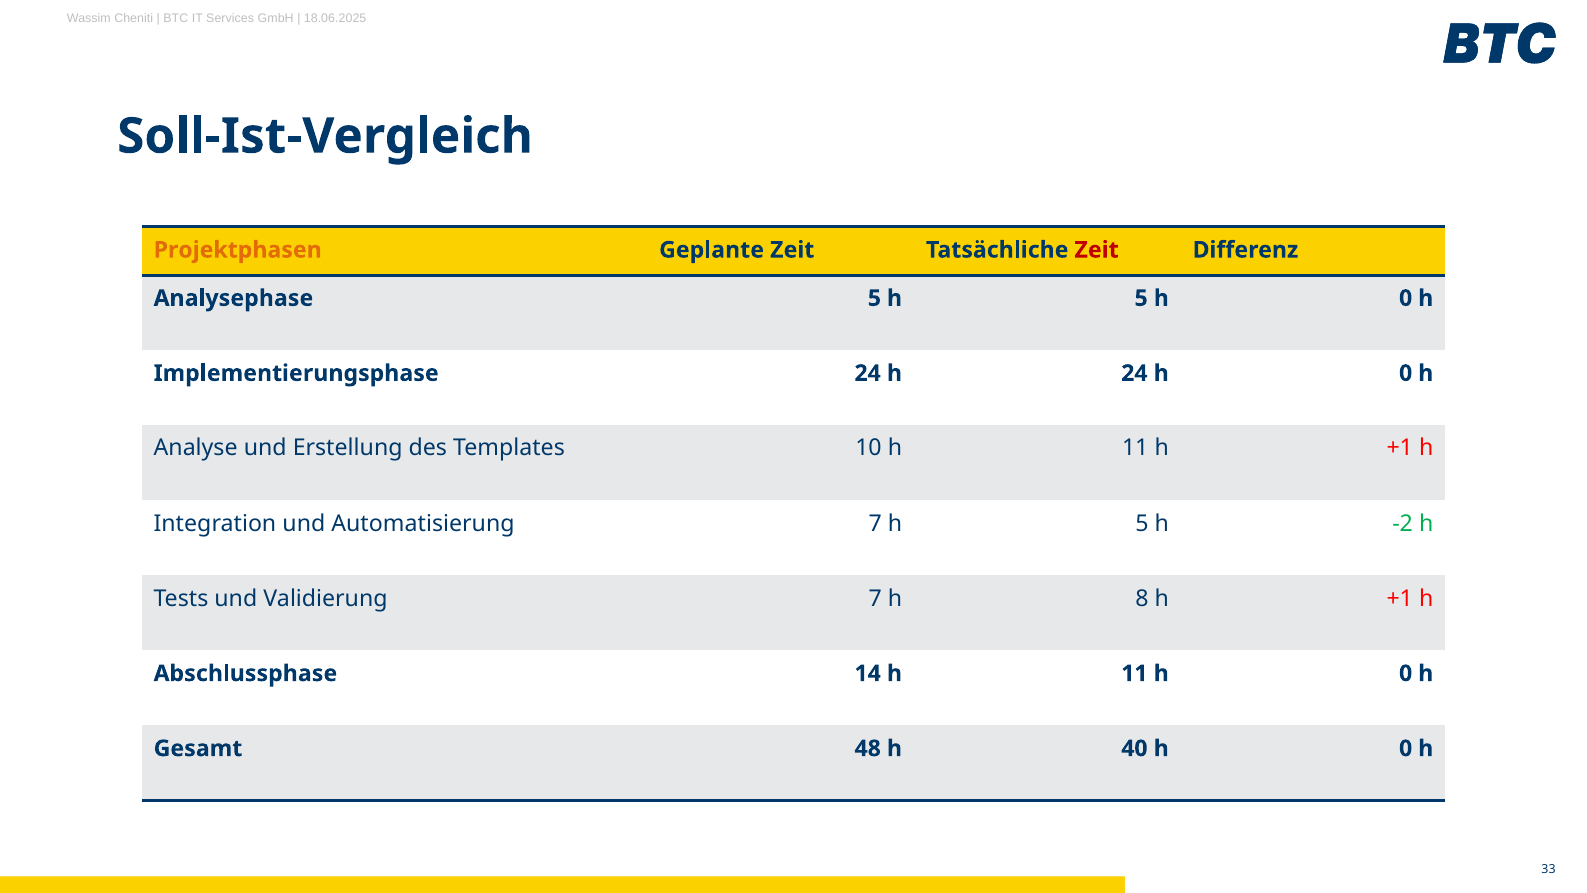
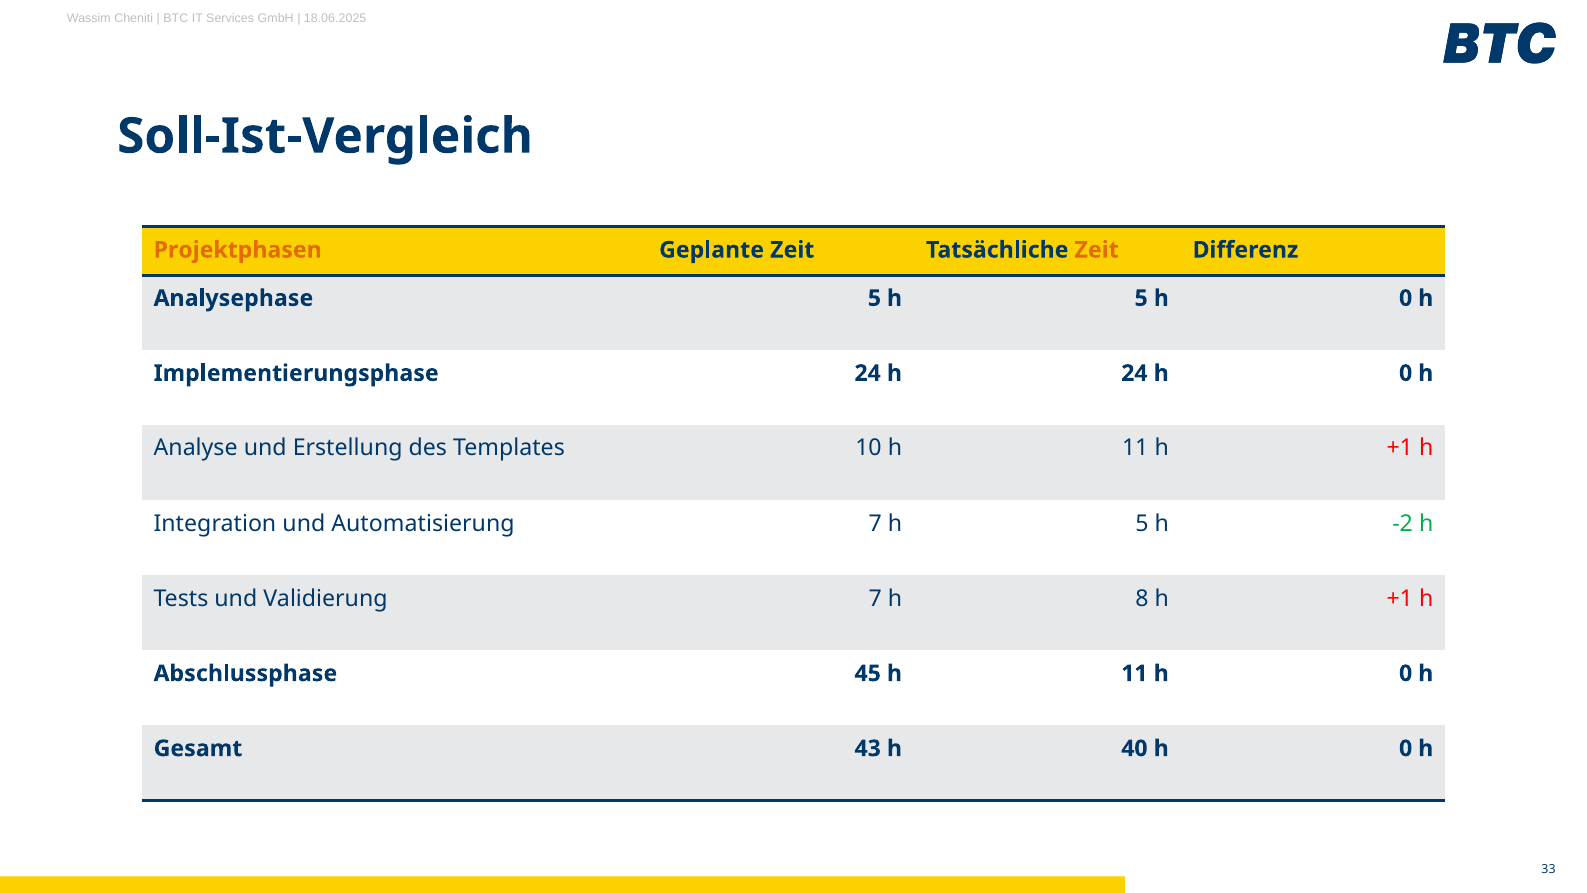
Zeit at (1097, 250) colour: red -> orange
14: 14 -> 45
48: 48 -> 43
